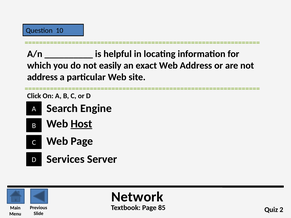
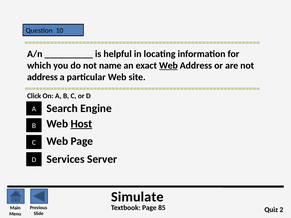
easily: easily -> name
Web at (168, 66) underline: none -> present
Network: Network -> Simulate
